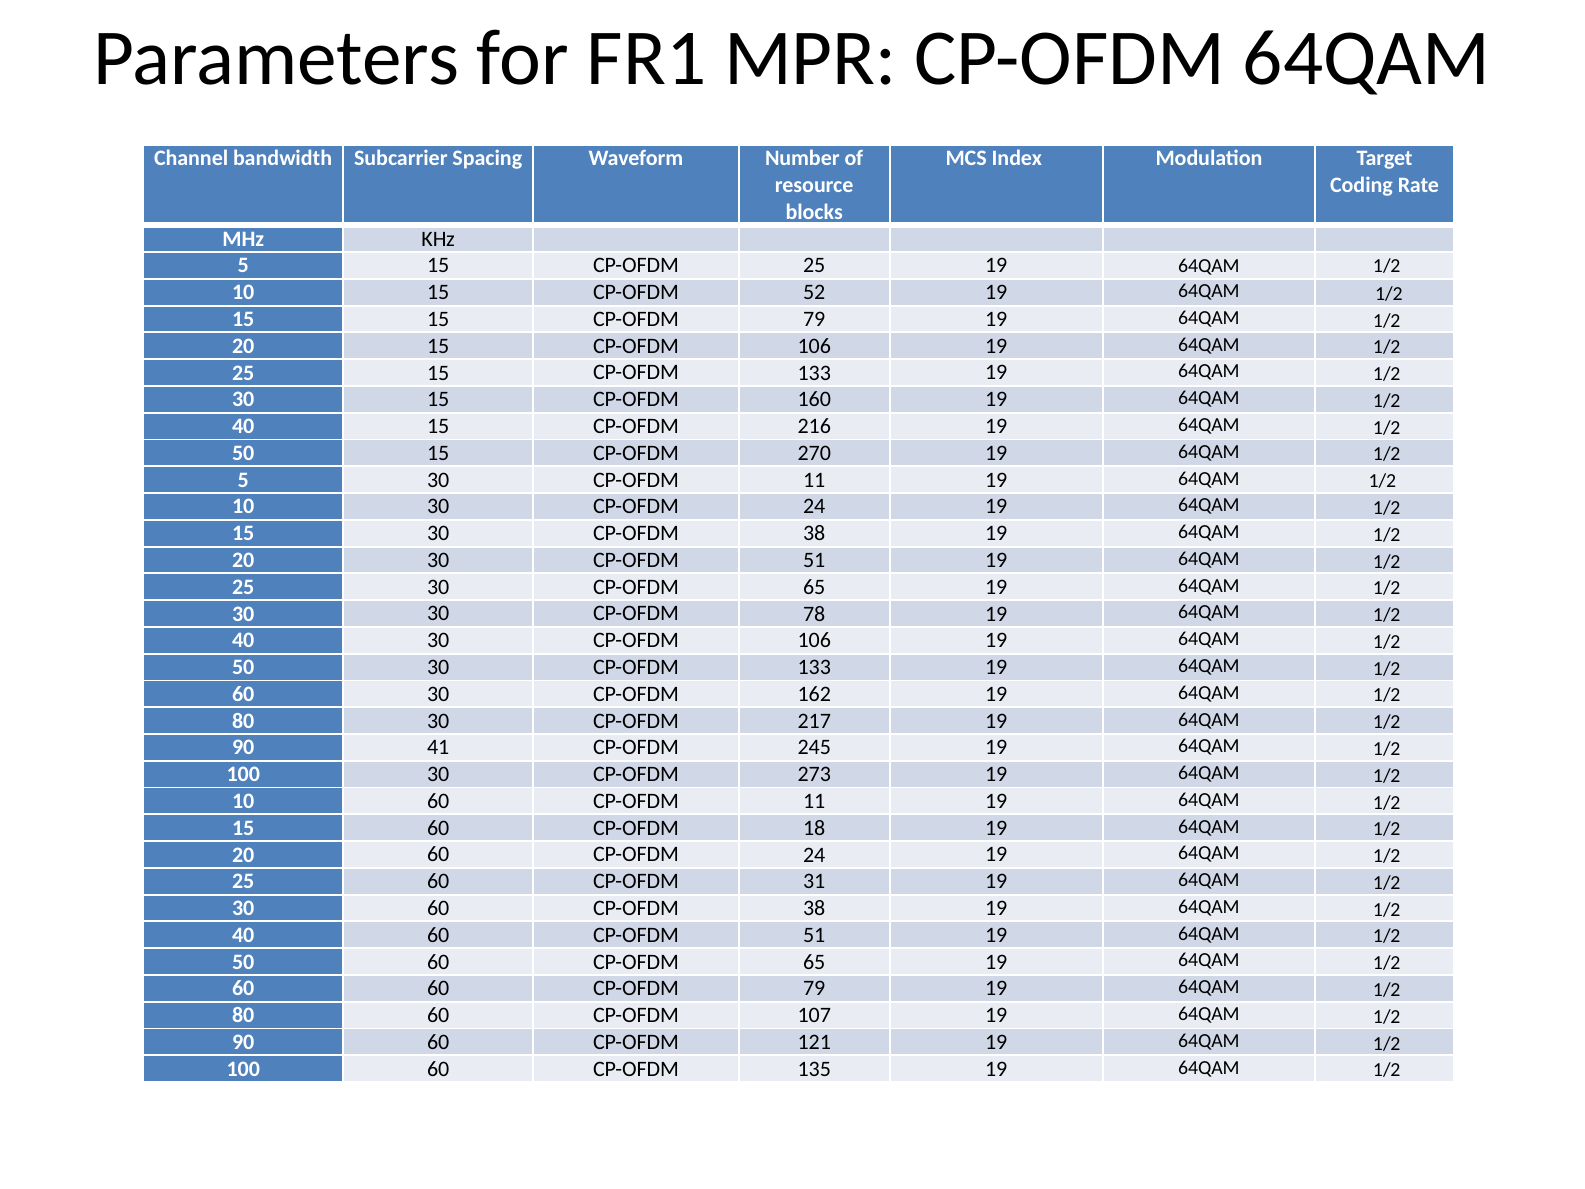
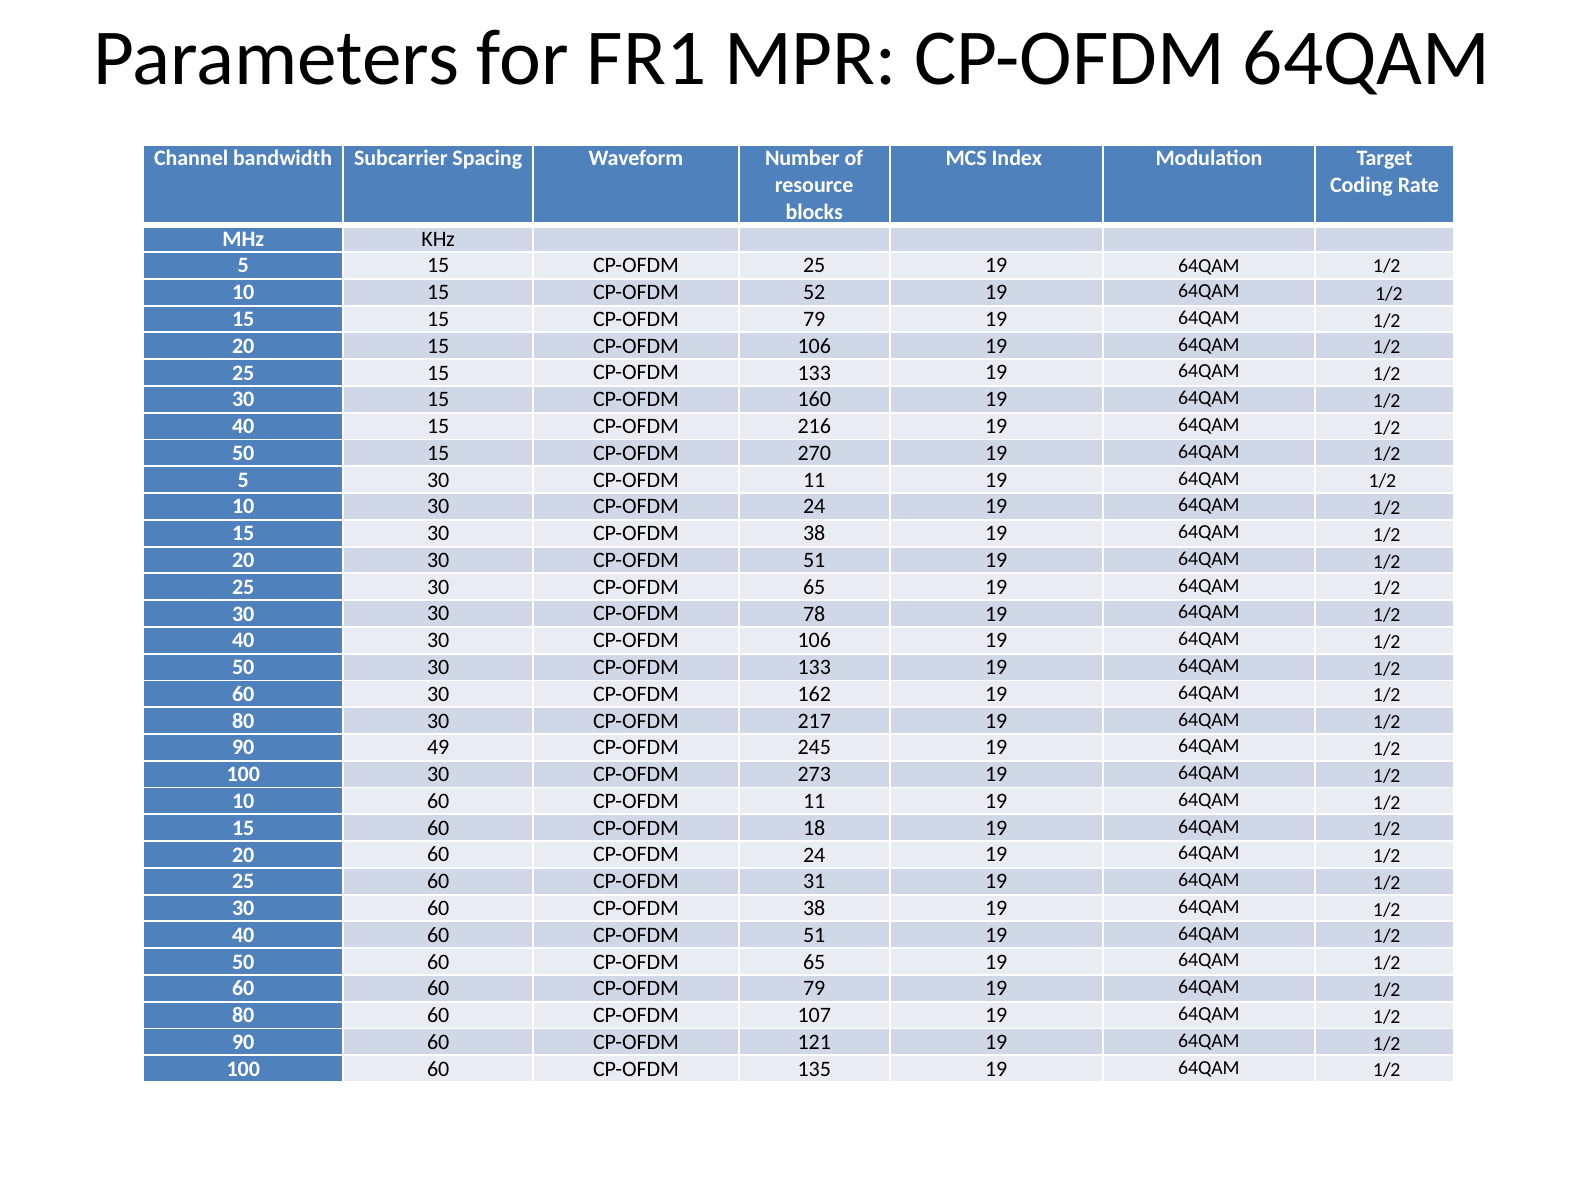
41: 41 -> 49
